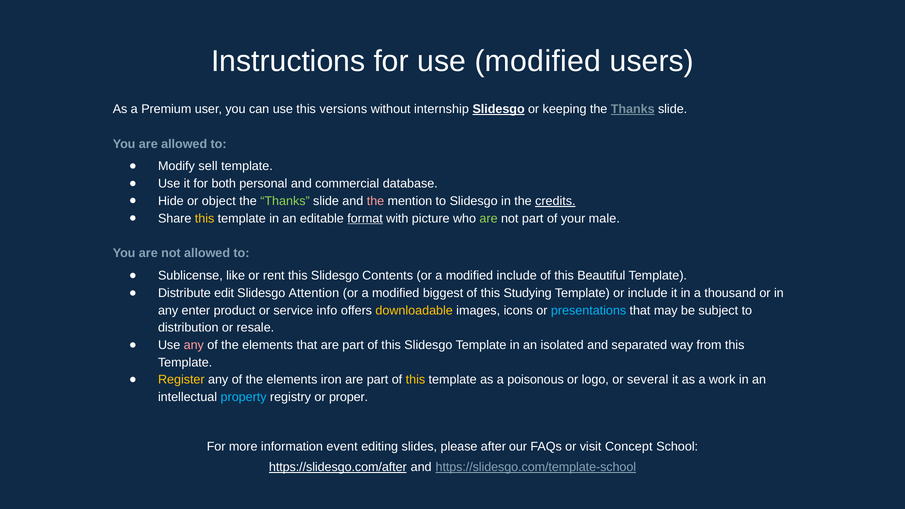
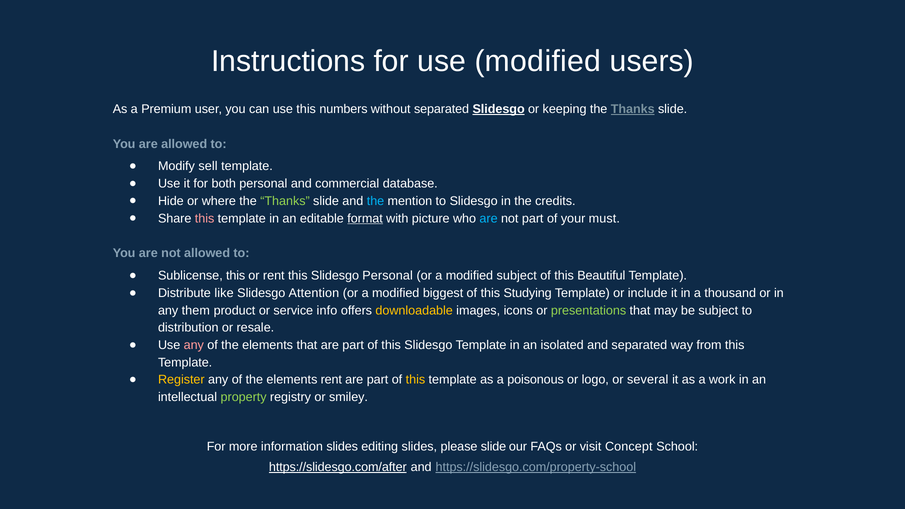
versions: versions -> numbers
without internship: internship -> separated
object: object -> where
the at (376, 201) colour: pink -> light blue
credits underline: present -> none
this at (205, 218) colour: yellow -> pink
are at (489, 218) colour: light green -> light blue
male: male -> must
Sublicense like: like -> this
Slidesgo Contents: Contents -> Personal
modified include: include -> subject
edit: edit -> like
enter: enter -> them
presentations colour: light blue -> light green
elements iron: iron -> rent
property colour: light blue -> light green
proper: proper -> smiley
information event: event -> slides
please after: after -> slide
https://slidesgo.com/template-school: https://slidesgo.com/template-school -> https://slidesgo.com/property-school
